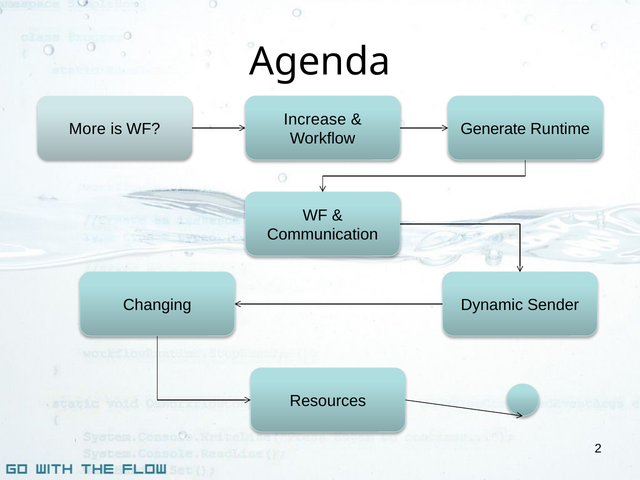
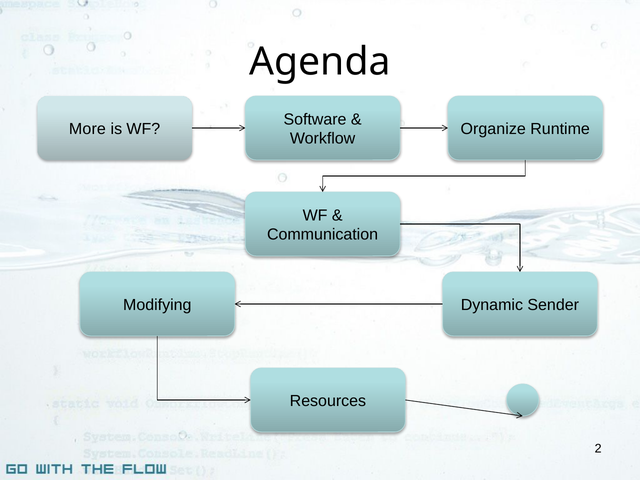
Increase: Increase -> Software
Generate: Generate -> Organize
Changing: Changing -> Modifying
